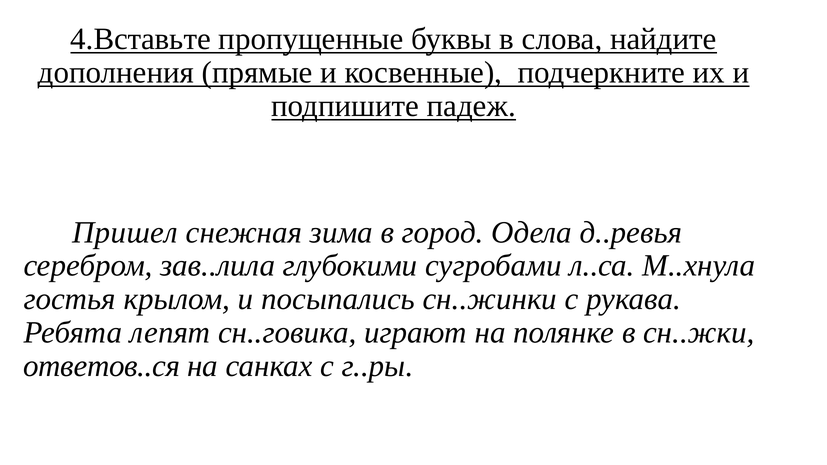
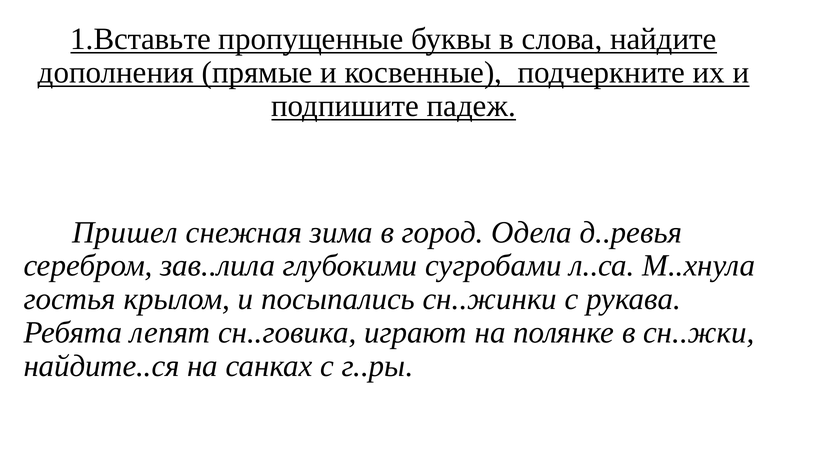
4.Вставьте: 4.Вставьте -> 1.Вставьте
ответов..ся: ответов..ся -> найдите..ся
